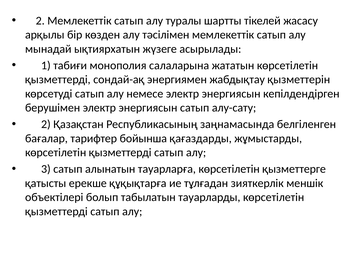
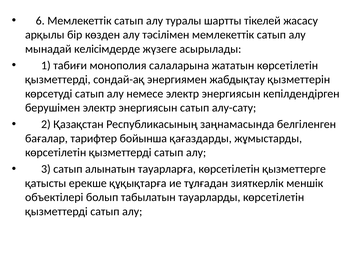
2 at (40, 21): 2 -> 6
ықтиярхатын: ықтиярхатын -> келiсiмдерде
